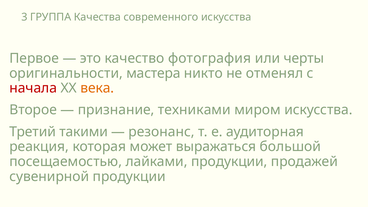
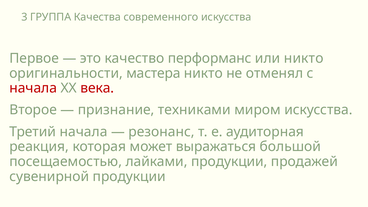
фотография: фотография -> перформанс
или черты: черты -> никто
века colour: orange -> red
Третий такими: такими -> начала
